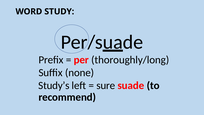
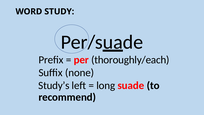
thoroughly/long: thoroughly/long -> thoroughly/each
sure: sure -> long
